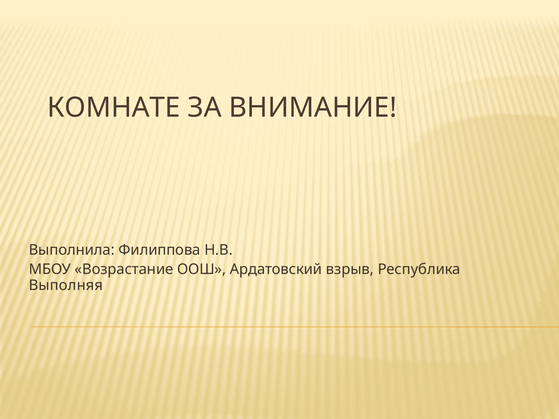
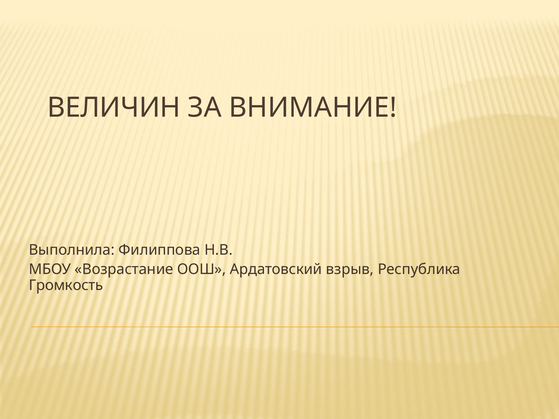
КОМНАТЕ: КОМНАТЕ -> ВЕЛИЧИН
Выполняя: Выполняя -> Громкость
